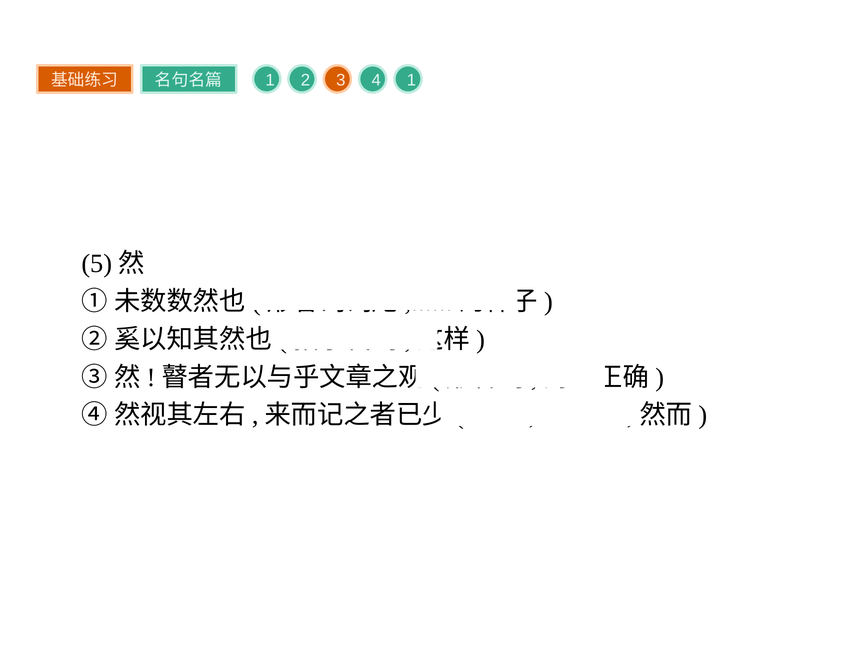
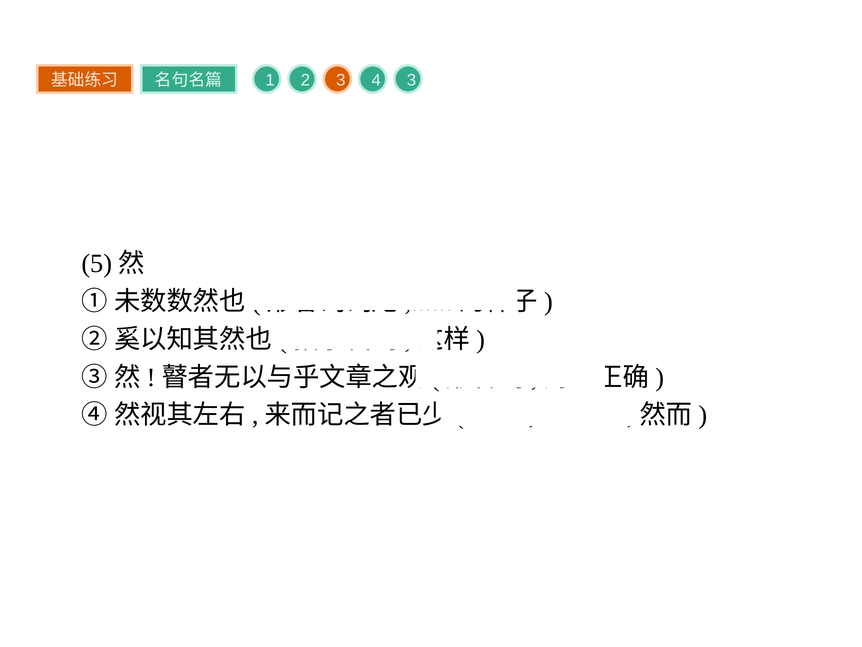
4 1: 1 -> 3
